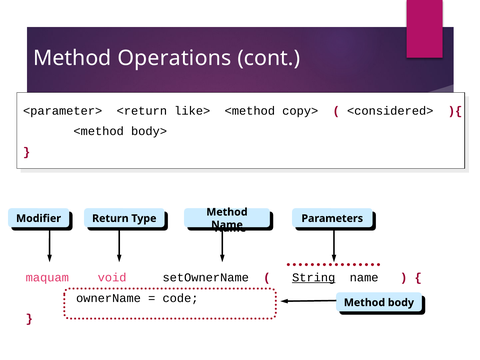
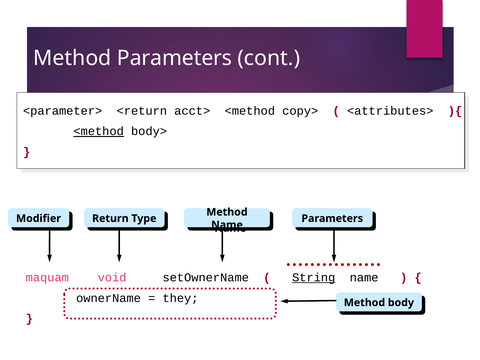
Method Operations: Operations -> Parameters
like>: like> -> acct>
<considered>: <considered> -> <attributes>
<method at (99, 131) underline: none -> present
code: code -> they
